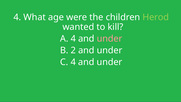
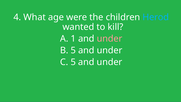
Herod colour: light green -> light blue
A 4: 4 -> 1
B 2: 2 -> 5
C 4: 4 -> 5
